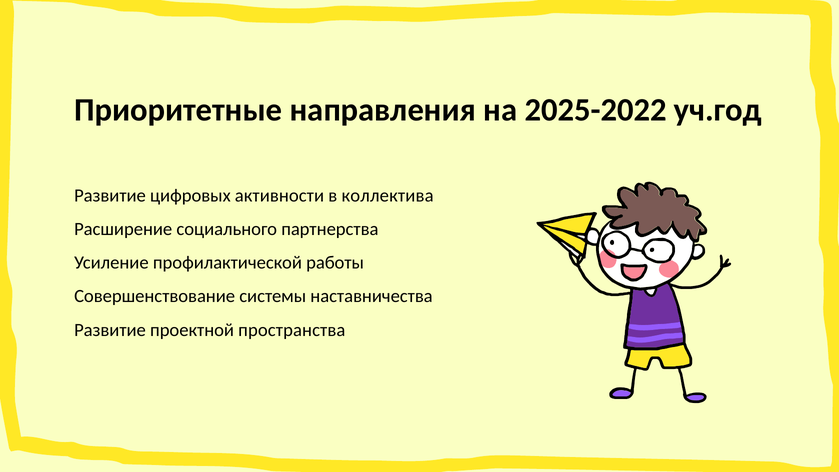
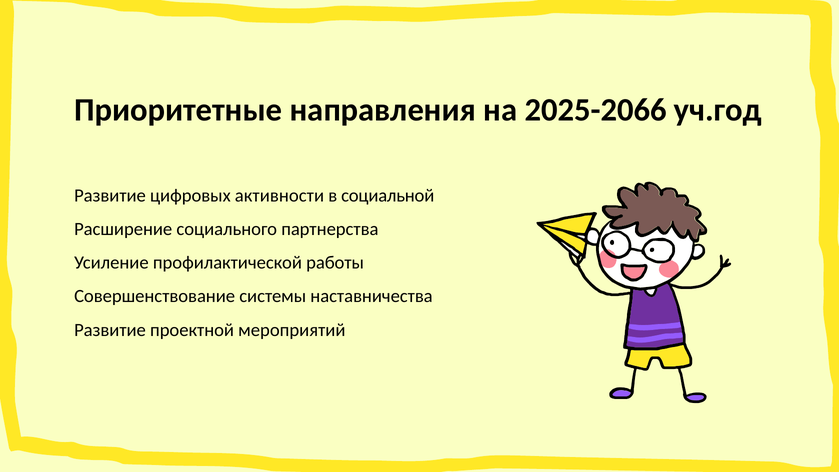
2025-2022: 2025-2022 -> 2025-2066
коллектива: коллектива -> социальной
пространства: пространства -> мероприятий
